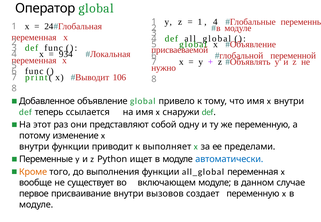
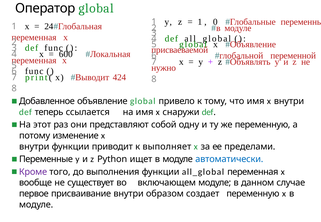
4 at (215, 22): 4 -> 0
934: 934 -> 600
106: 106 -> 424
Кроме colour: orange -> purple
вызовов: вызовов -> образом
